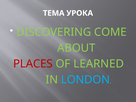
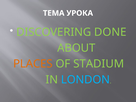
COME: COME -> DONE
PLACES colour: red -> orange
LEARNED: LEARNED -> STADIUM
